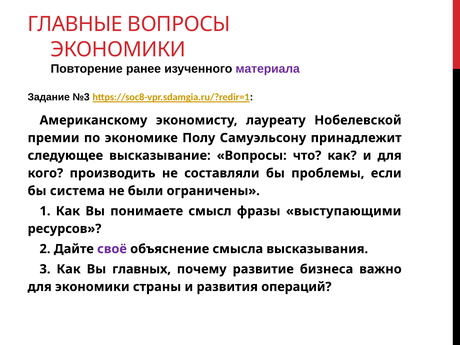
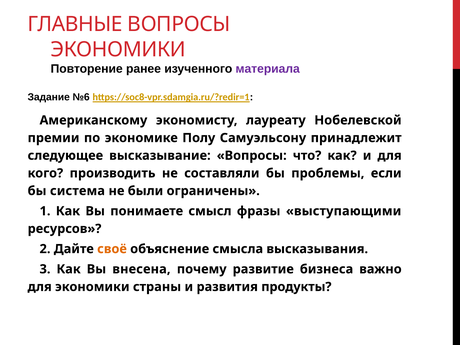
№3: №3 -> №6
своё colour: purple -> orange
главных: главных -> внесена
операций: операций -> продукты
